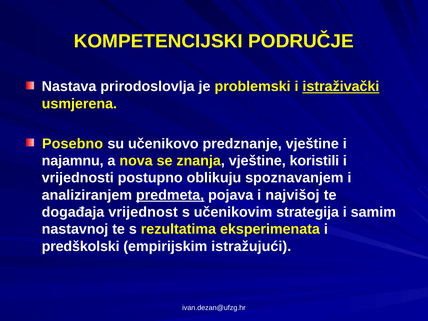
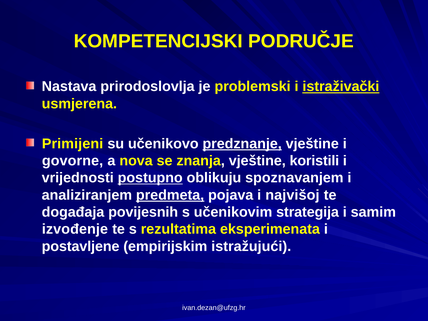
Posebno: Posebno -> Primijeni
predznanje underline: none -> present
najamnu: najamnu -> govorne
postupno underline: none -> present
vrijednost: vrijednost -> povijesnih
nastavnoj: nastavnoj -> izvođenje
predškolski: predškolski -> postavljene
